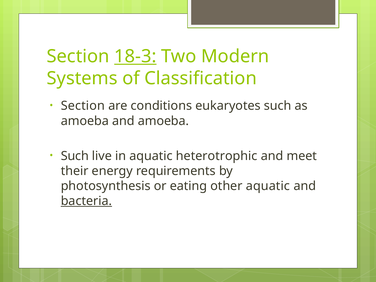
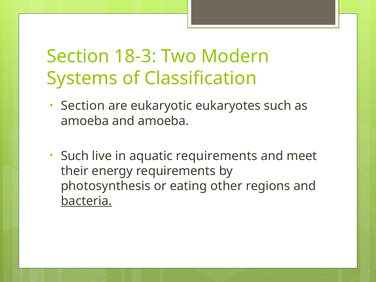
18-3 underline: present -> none
conditions: conditions -> eukaryotic
aquatic heterotrophic: heterotrophic -> requirements
other aquatic: aquatic -> regions
